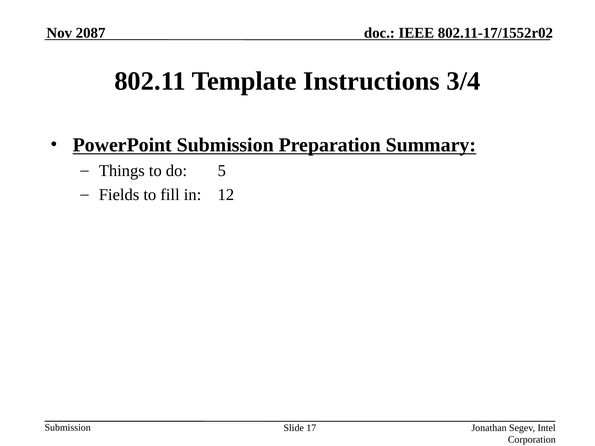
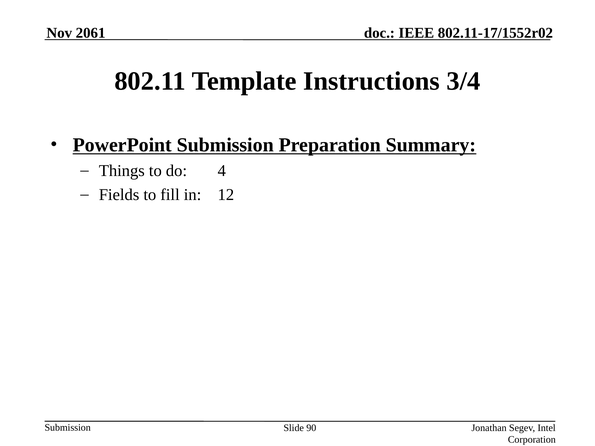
2087: 2087 -> 2061
5: 5 -> 4
17: 17 -> 90
